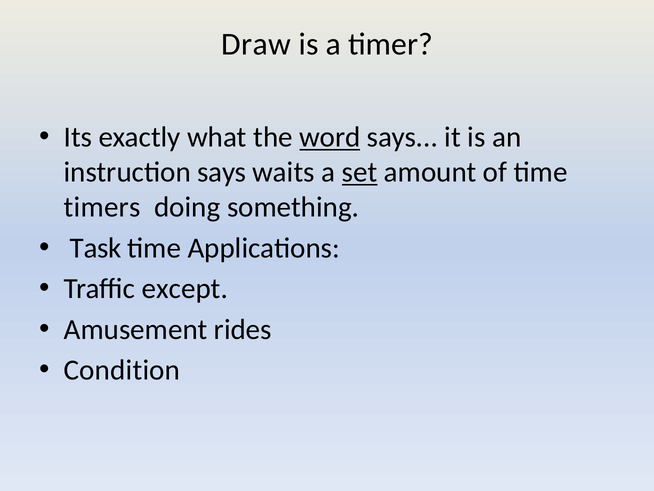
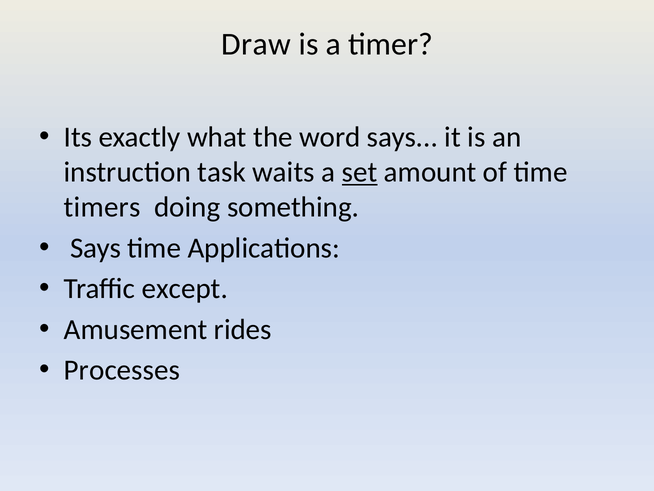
word underline: present -> none
instruction says: says -> task
Task at (96, 248): Task -> Says
Condition: Condition -> Processes
